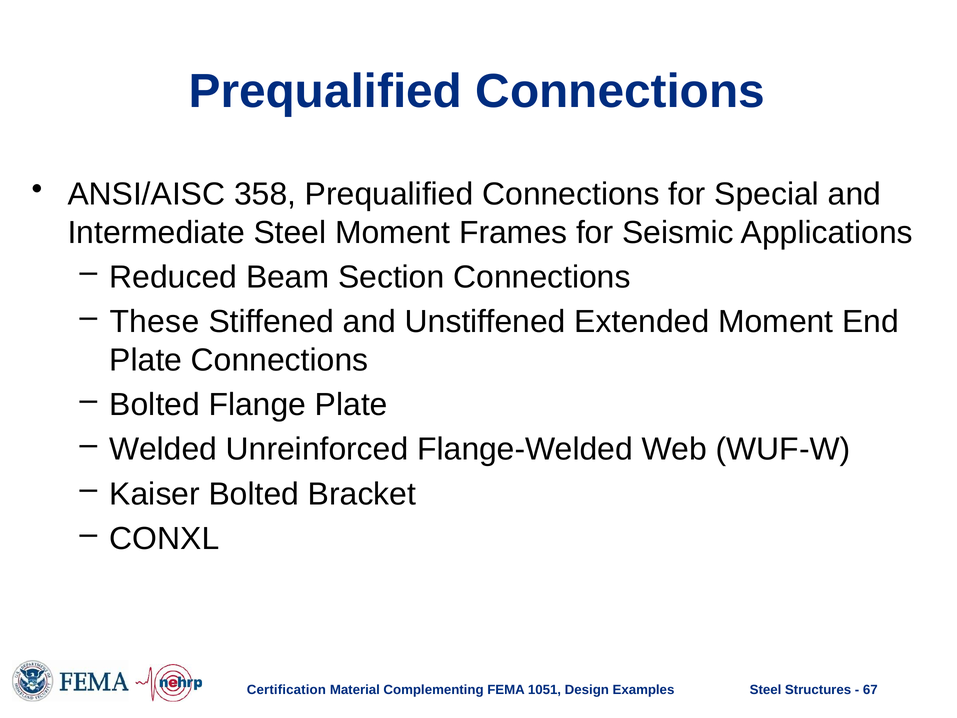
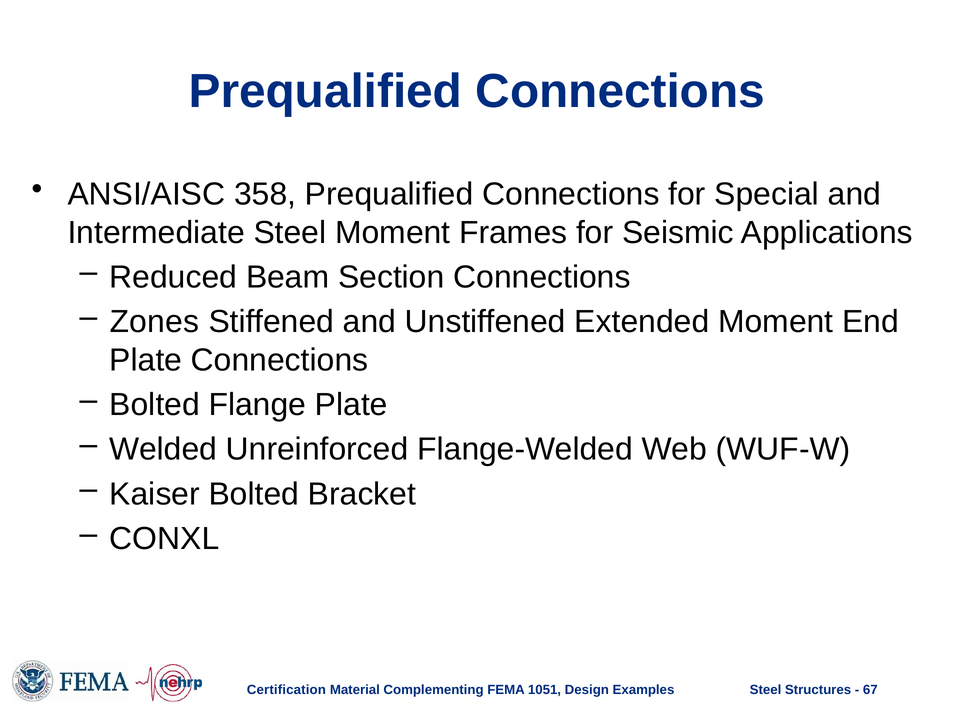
These: These -> Zones
